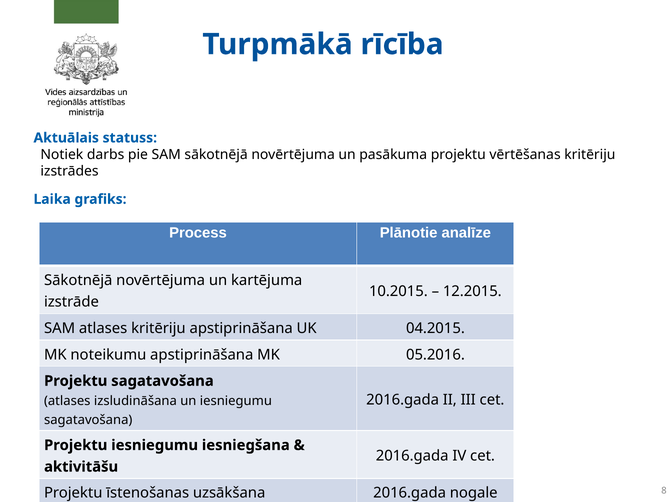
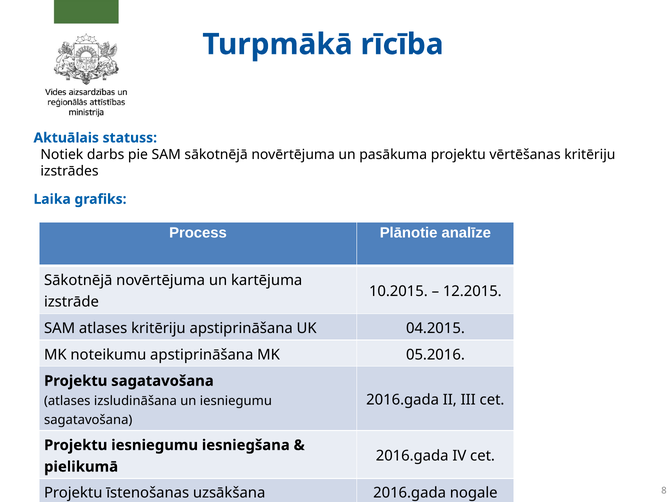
aktivitāšu: aktivitāšu -> pielikumā
